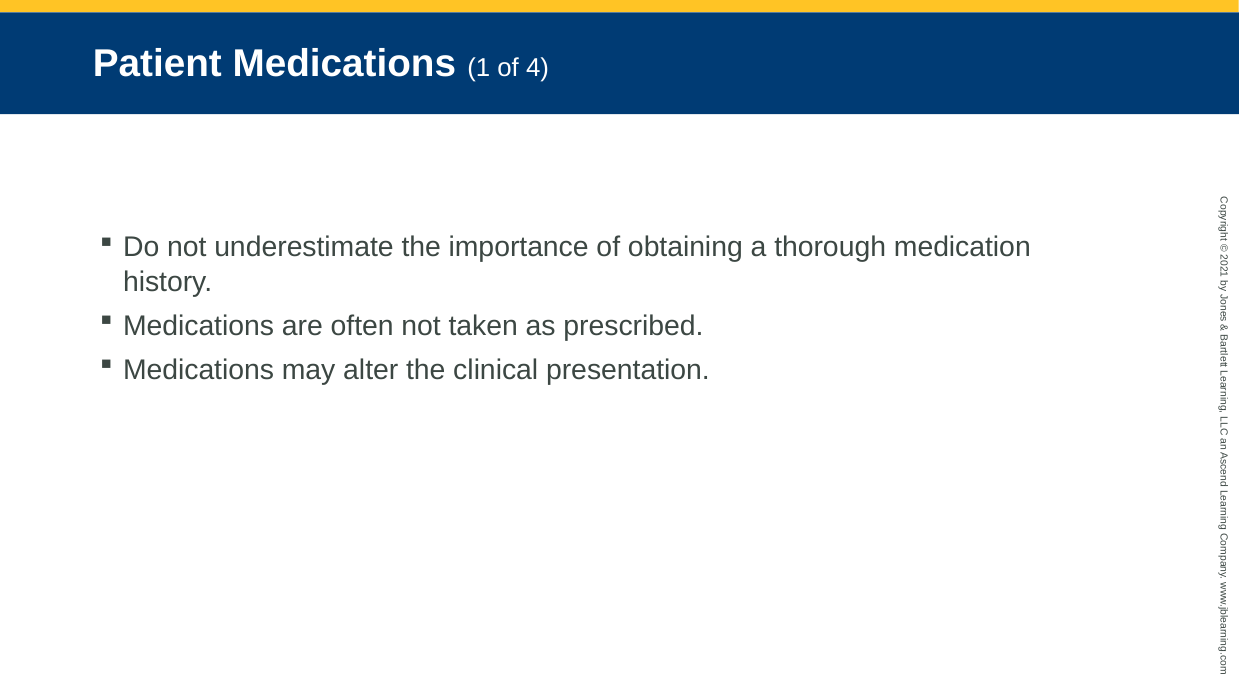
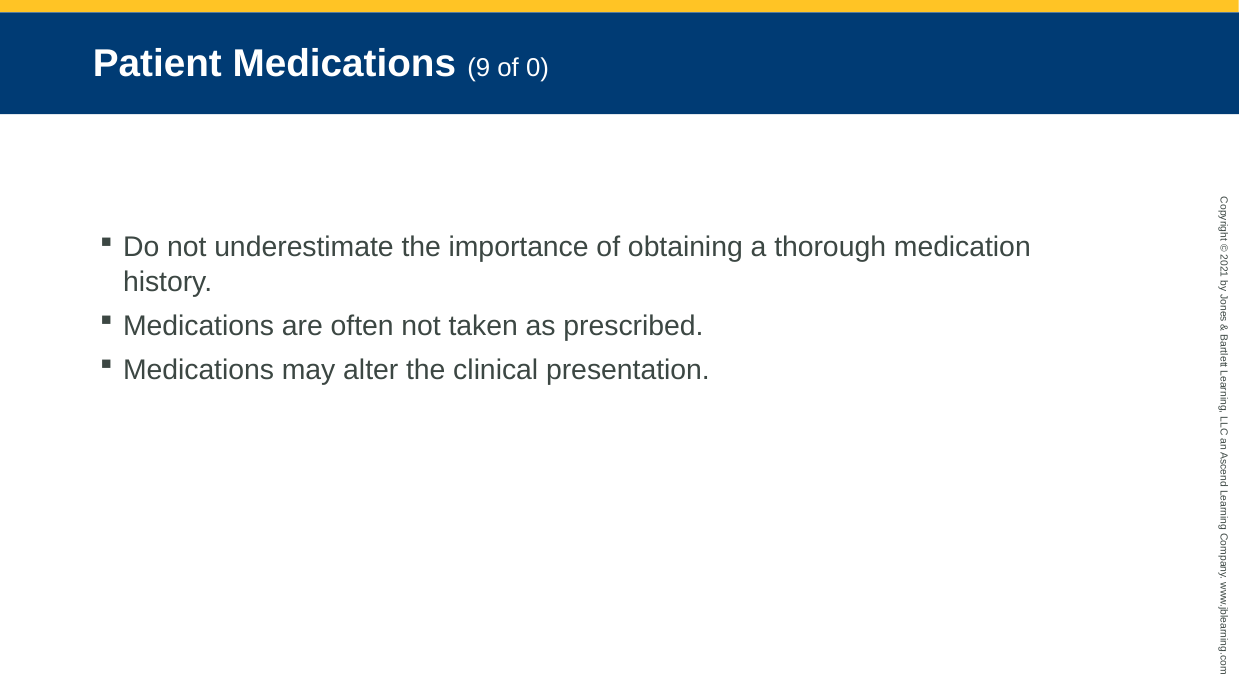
Medications 1: 1 -> 9
of 4: 4 -> 0
